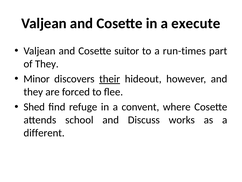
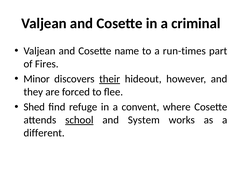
execute: execute -> criminal
suitor: suitor -> name
of They: They -> Fires
school underline: none -> present
Discuss: Discuss -> System
